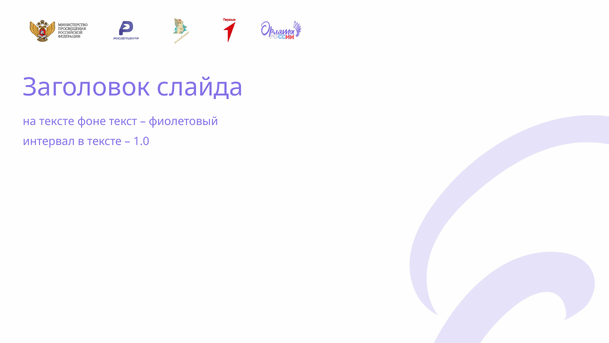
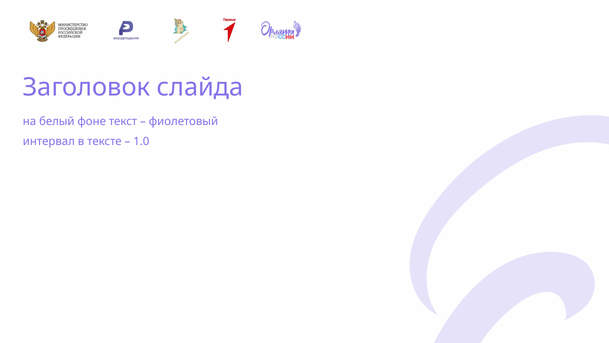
на тексте: тексте -> белый
